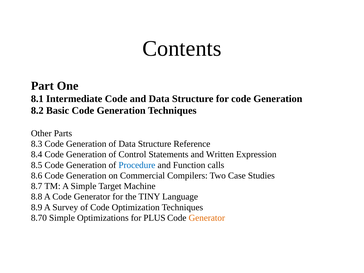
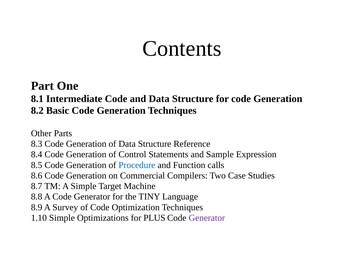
Written: Written -> Sample
8.70: 8.70 -> 1.10
Generator at (207, 218) colour: orange -> purple
